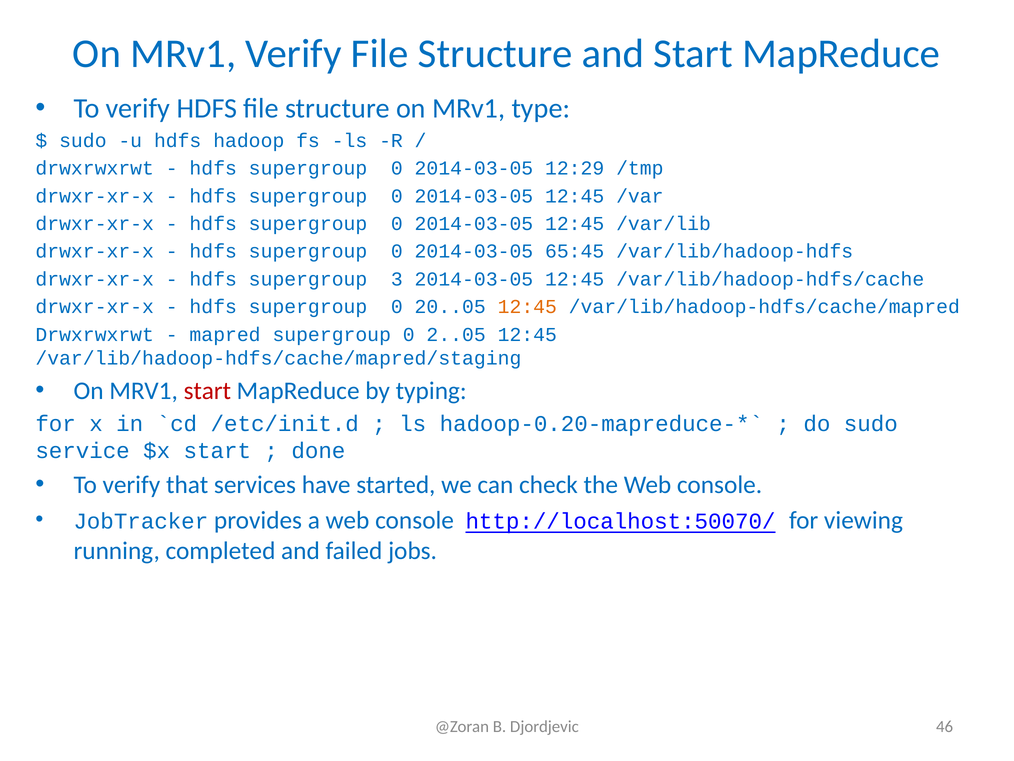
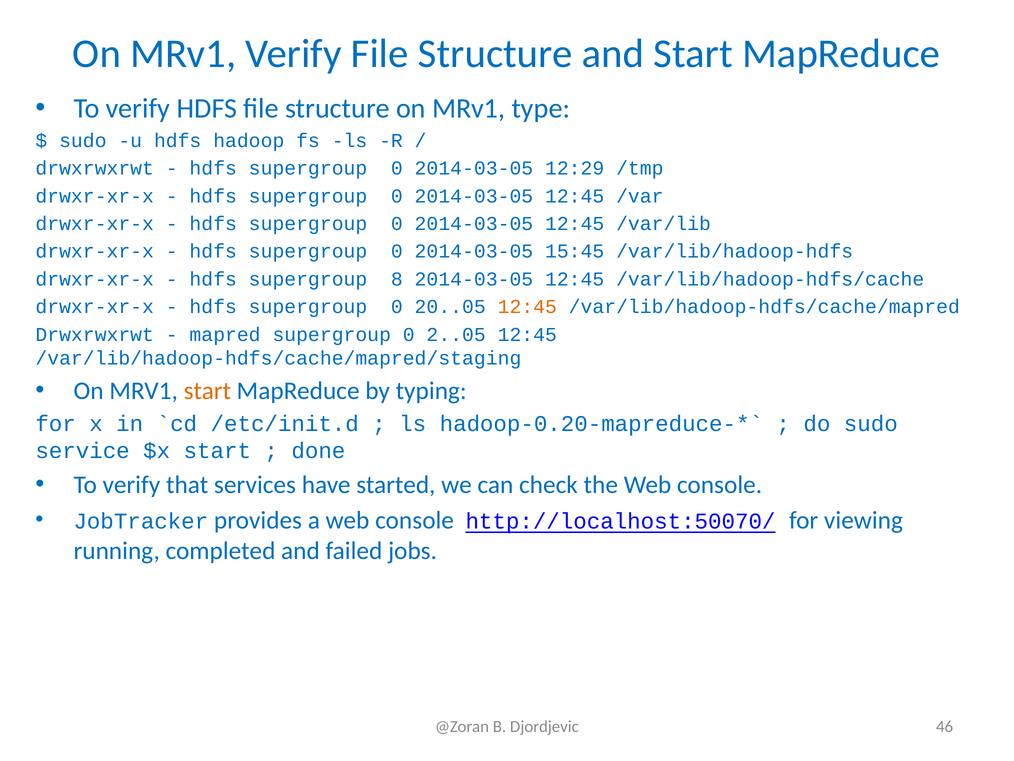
65:45: 65:45 -> 15:45
3: 3 -> 8
start at (207, 391) colour: red -> orange
